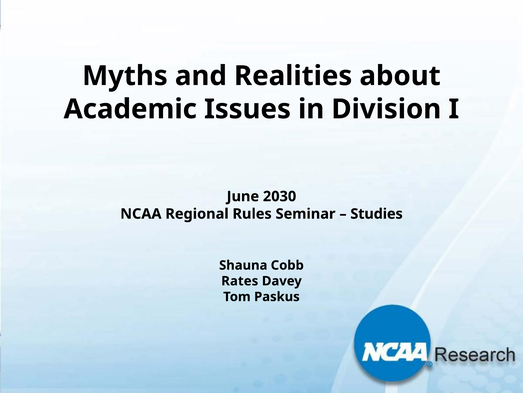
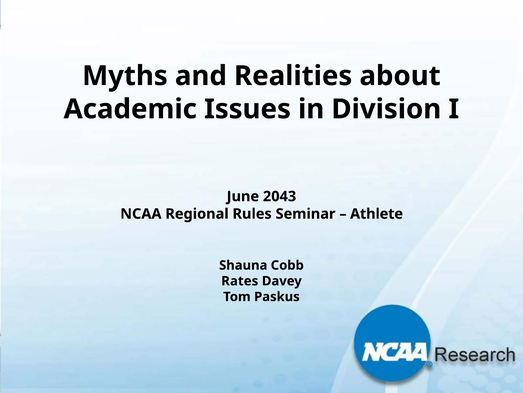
2030: 2030 -> 2043
Studies: Studies -> Athlete
